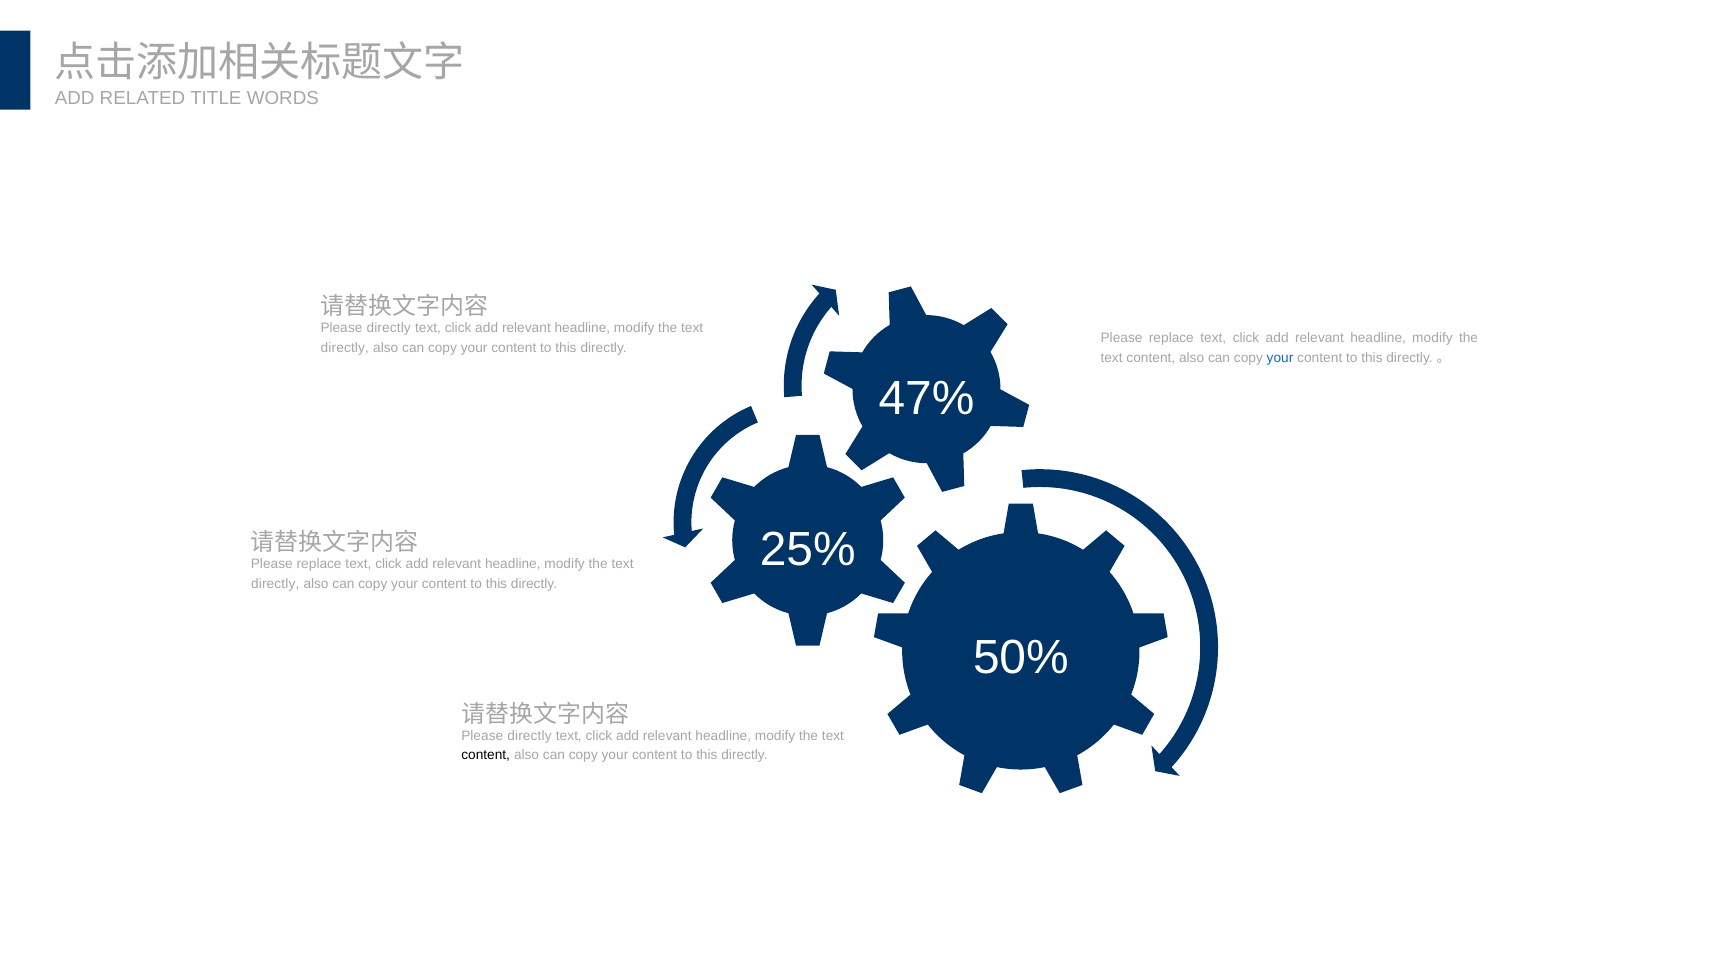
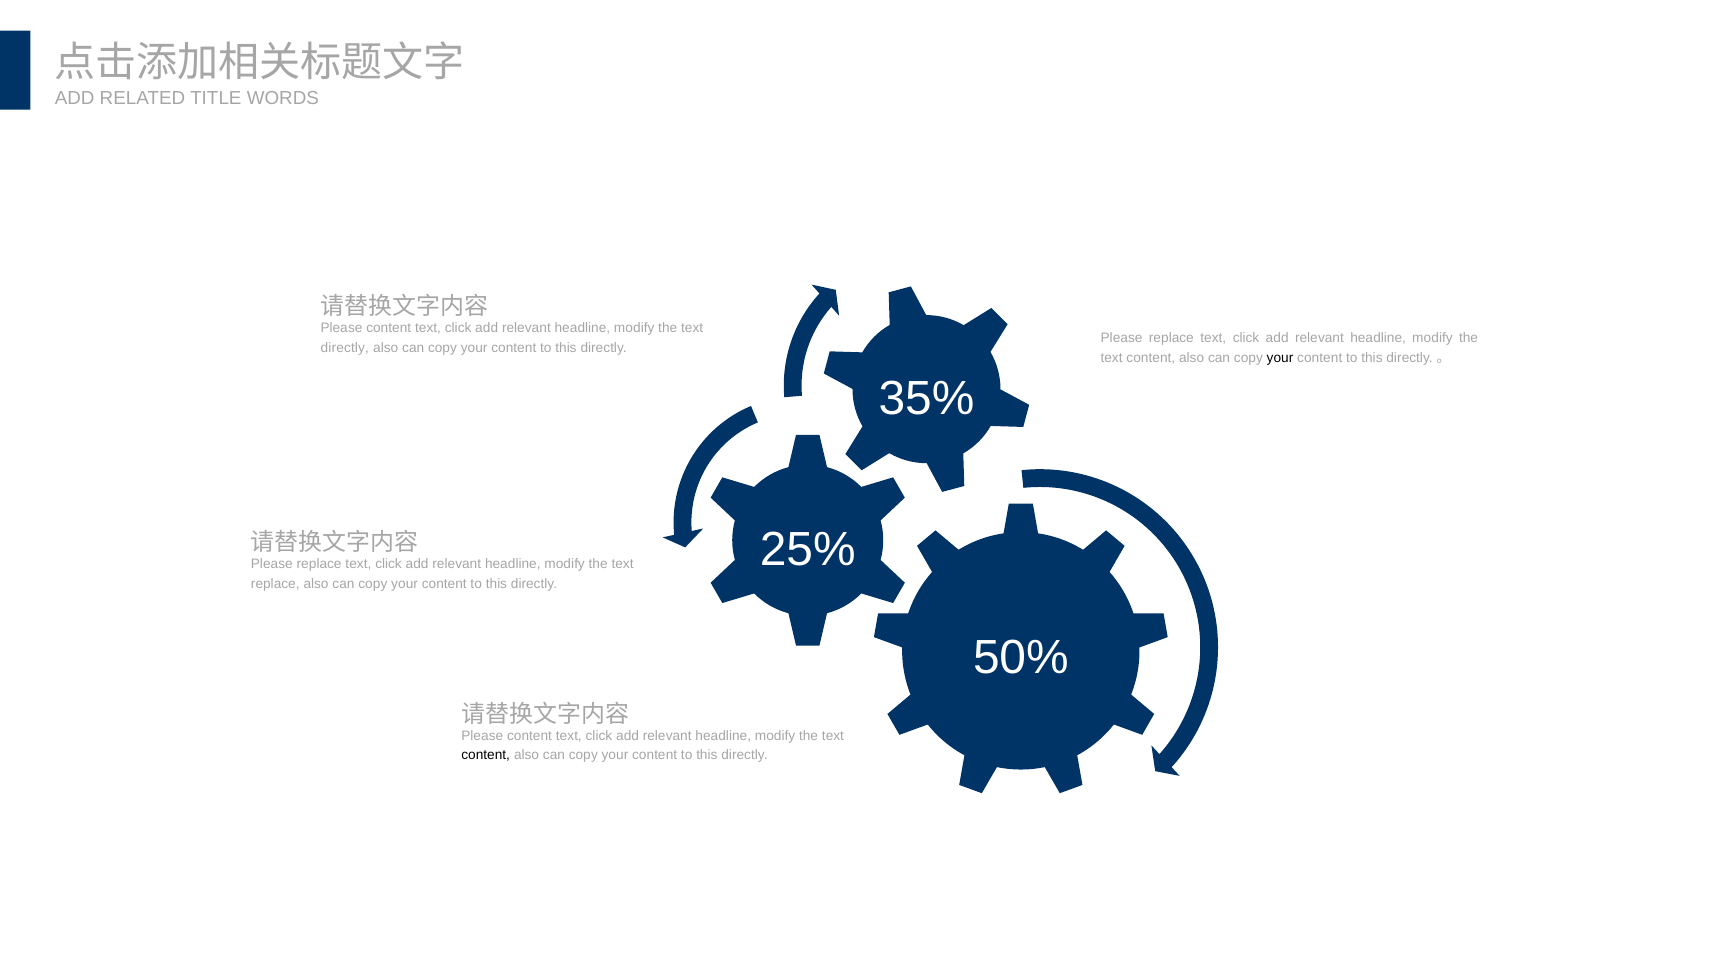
directly at (389, 328): directly -> content
your at (1280, 357) colour: blue -> black
47%: 47% -> 35%
directly at (275, 584): directly -> replace
directly at (529, 735): directly -> content
